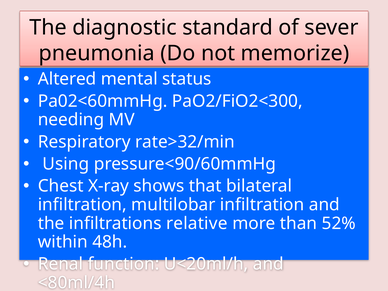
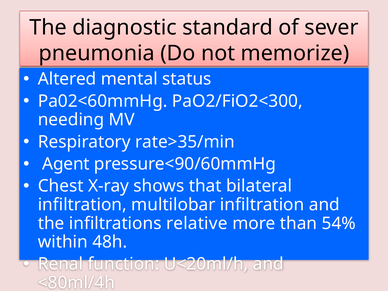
rate>32/min: rate>32/min -> rate>35/min
Using: Using -> Agent
52%: 52% -> 54%
